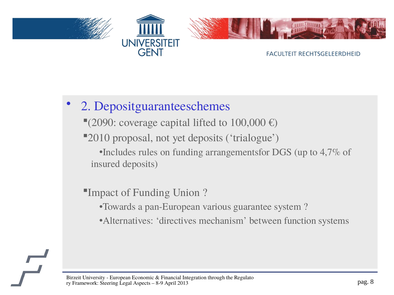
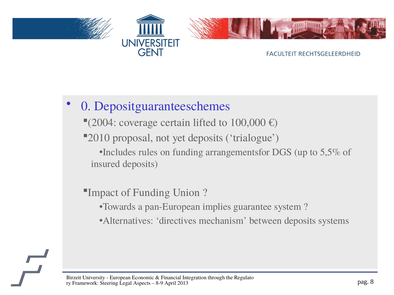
2: 2 -> 0
2090: 2090 -> 2004
capital: capital -> certain
4,7%: 4,7% -> 5,5%
various: various -> implies
between function: function -> deposits
